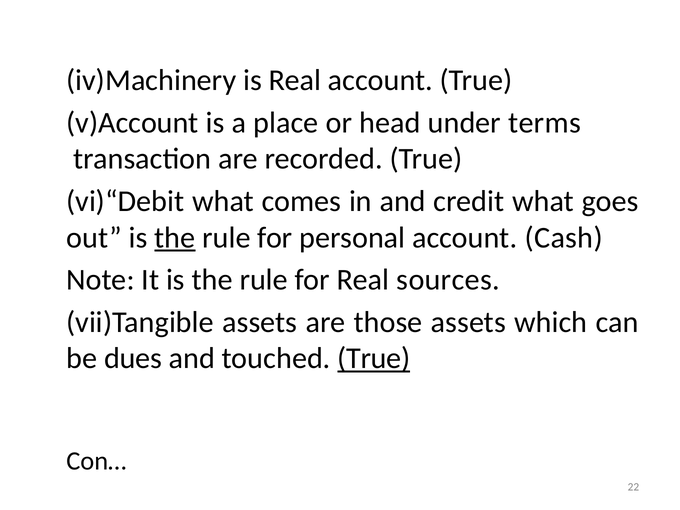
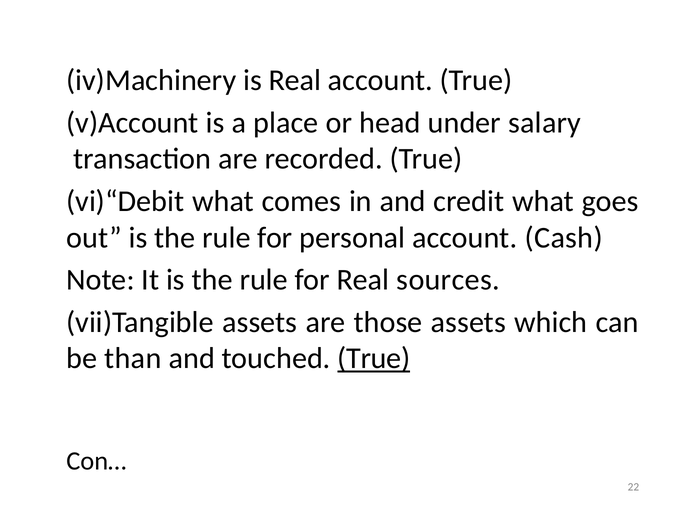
terms: terms -> salary
the at (175, 238) underline: present -> none
dues: dues -> than
